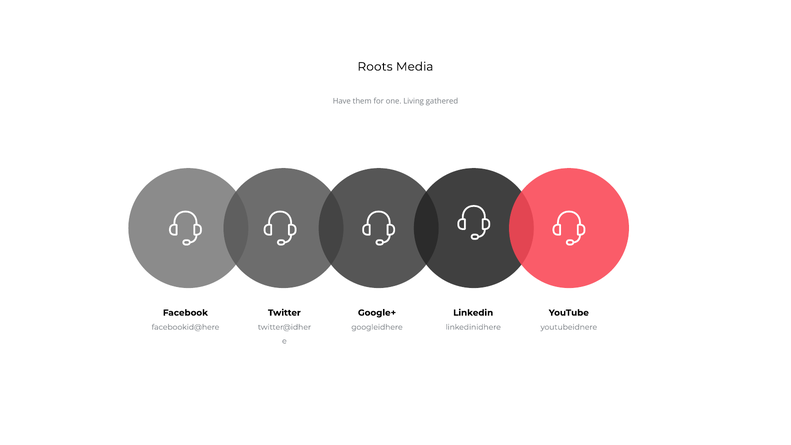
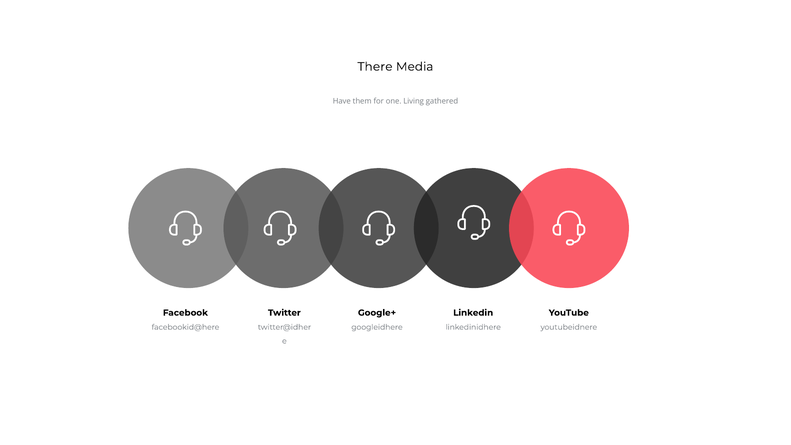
Roots: Roots -> There
